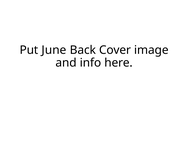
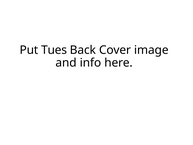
June: June -> Tues
